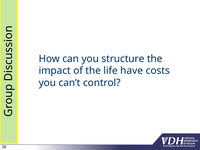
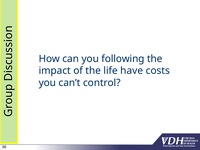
structure: structure -> following
